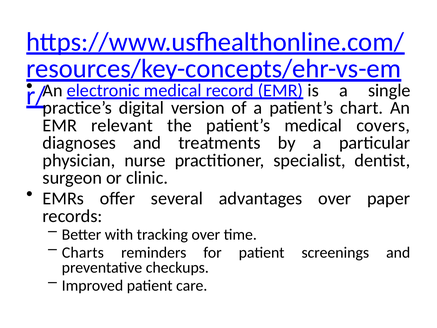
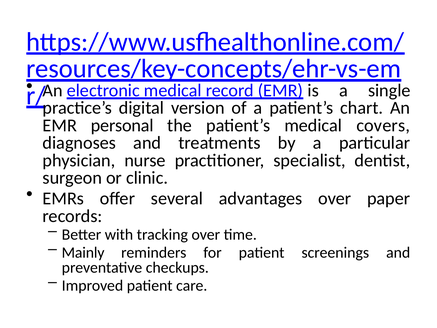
relevant: relevant -> personal
Charts: Charts -> Mainly
